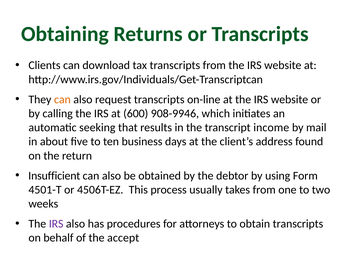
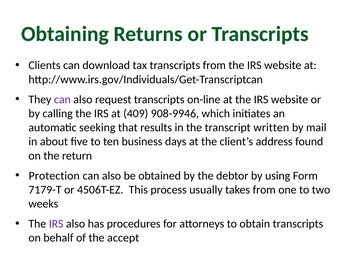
can at (62, 99) colour: orange -> purple
600: 600 -> 409
income: income -> written
Insufficient: Insufficient -> Protection
4501-T: 4501-T -> 7179-T
